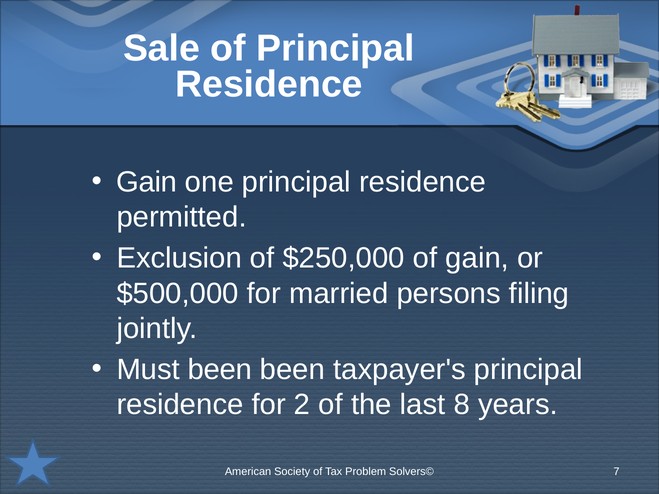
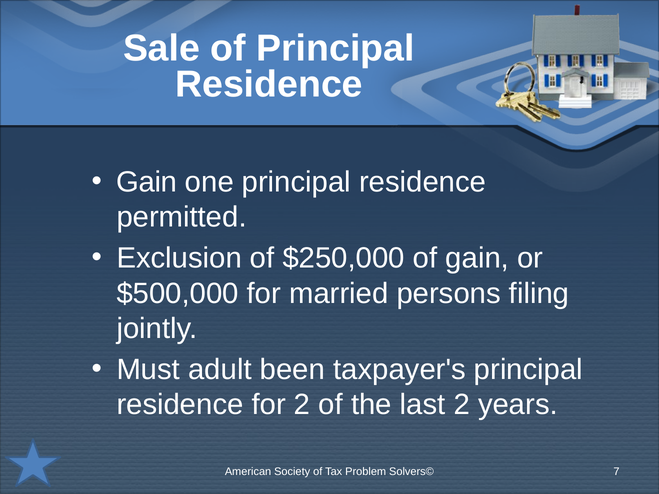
Must been: been -> adult
last 8: 8 -> 2
